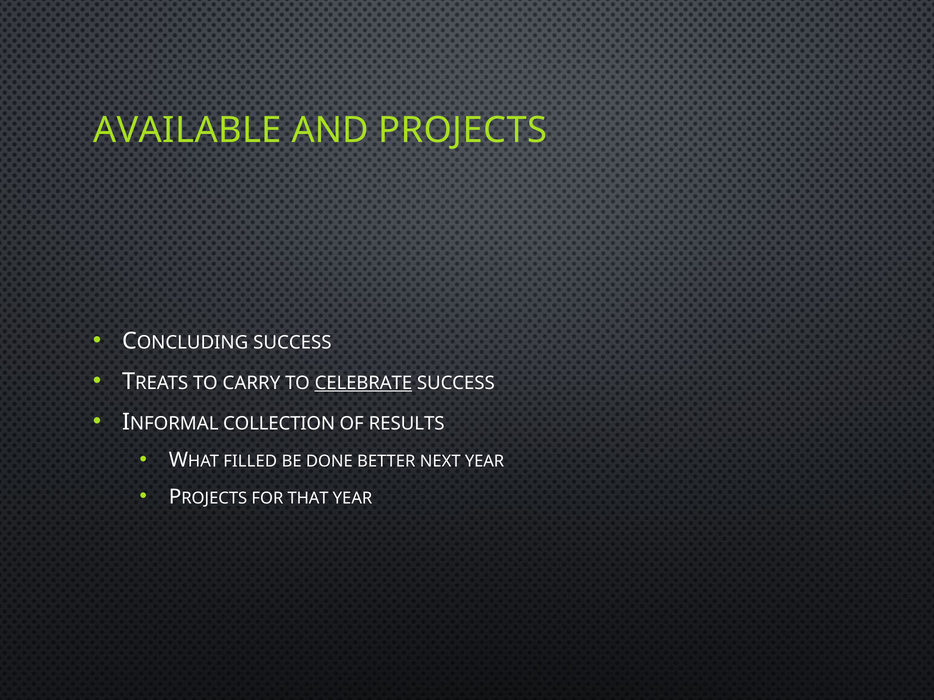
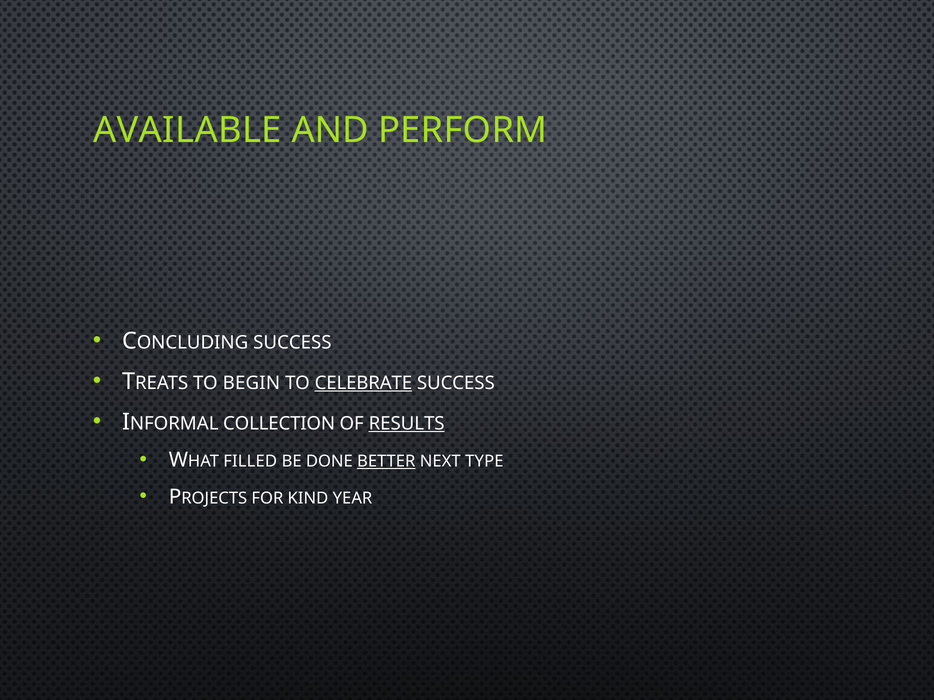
AND PROJECTS: PROJECTS -> PERFORM
CARRY: CARRY -> BEGIN
RESULTS underline: none -> present
BETTER underline: none -> present
NEXT YEAR: YEAR -> TYPE
THAT: THAT -> KIND
